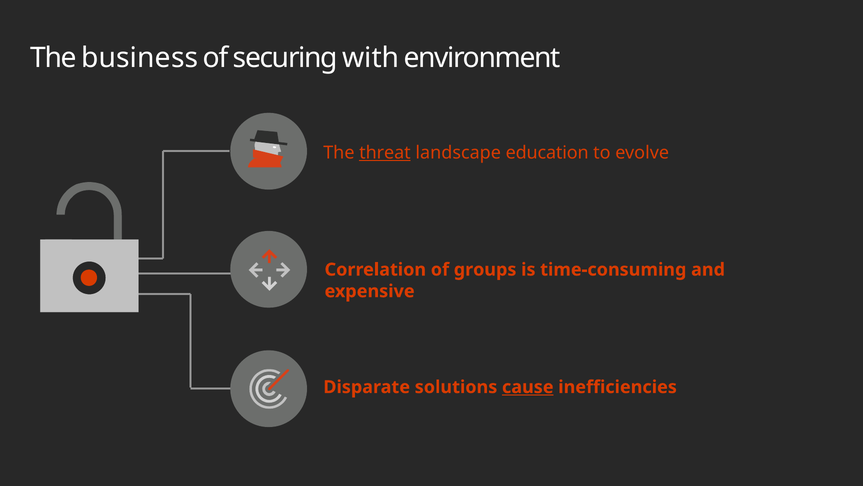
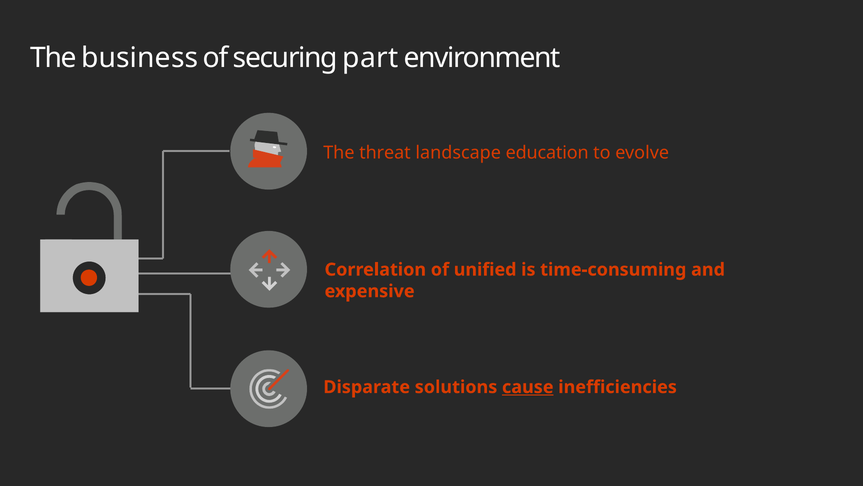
with: with -> part
threat underline: present -> none
groups: groups -> unified
